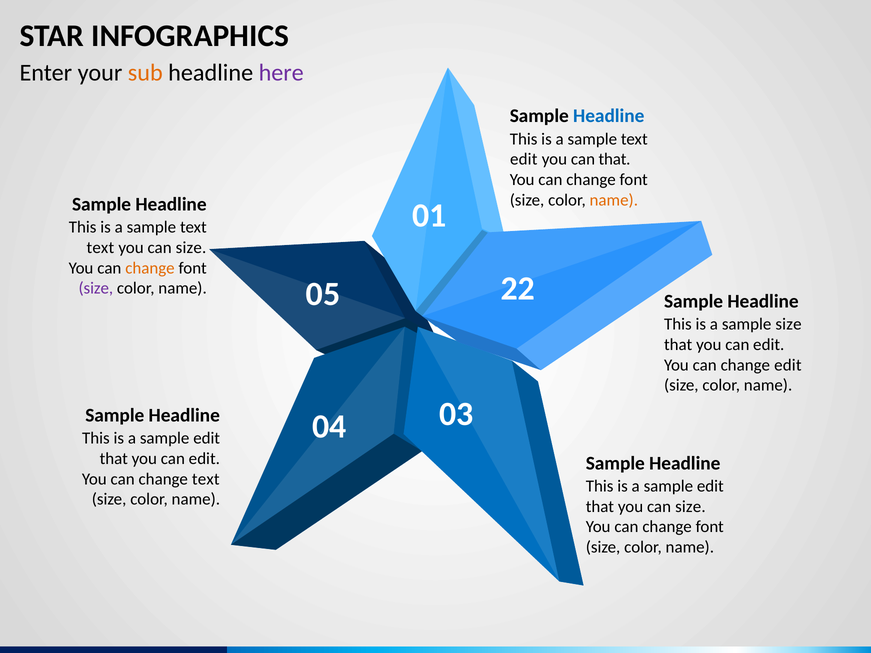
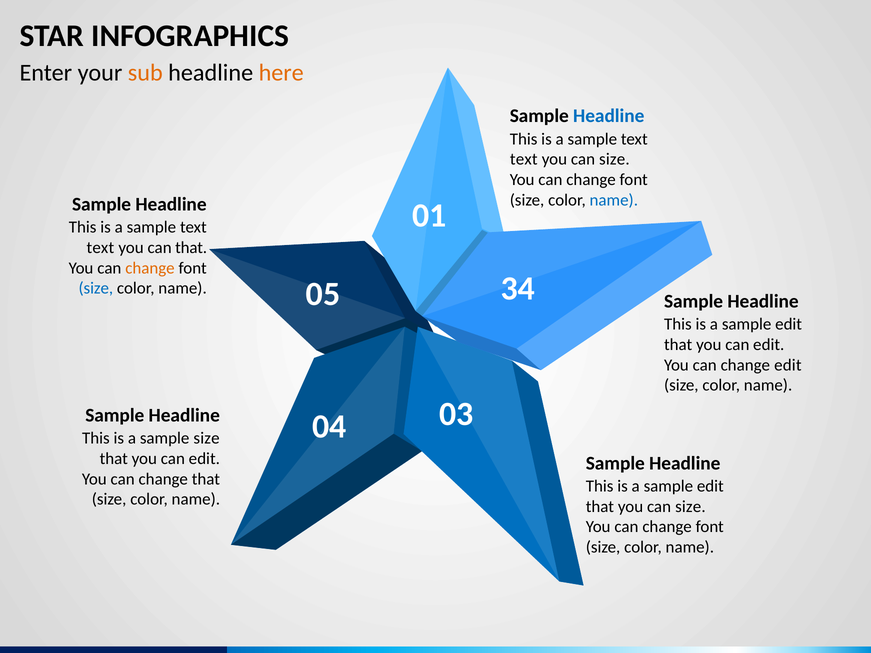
here colour: purple -> orange
edit at (524, 159): edit -> text
that at (615, 159): that -> size
name at (614, 200) colour: orange -> blue
size at (191, 248): size -> that
22: 22 -> 34
size at (96, 288) colour: purple -> blue
size at (789, 324): size -> edit
edit at (207, 438): edit -> size
change text: text -> that
